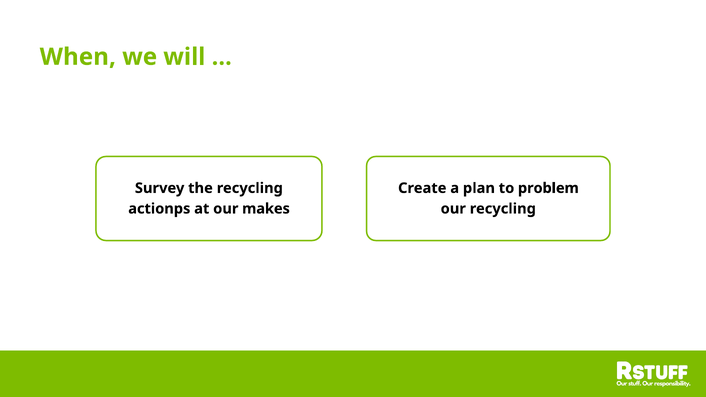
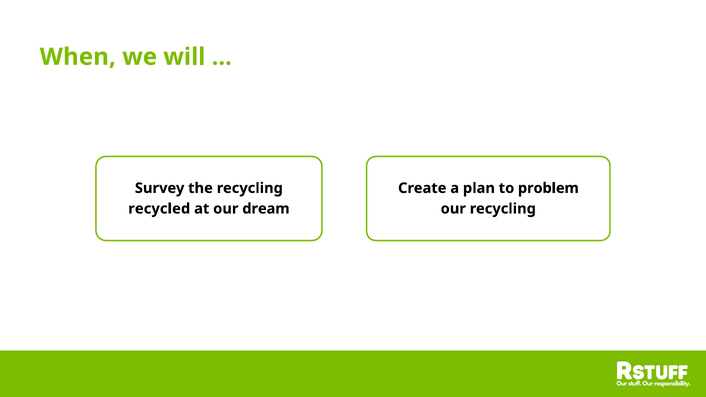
actionps: actionps -> recycled
makes: makes -> dream
